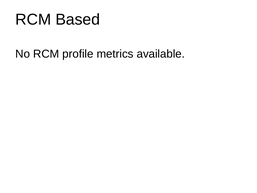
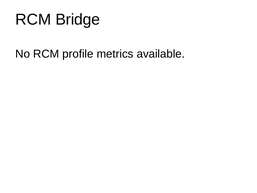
Based: Based -> Bridge
